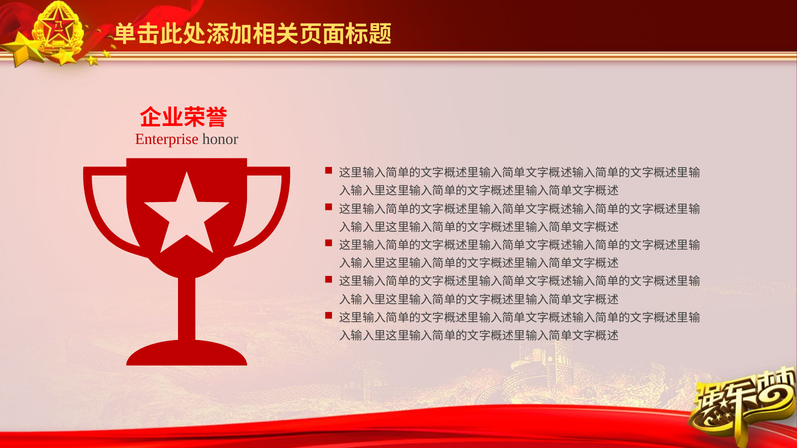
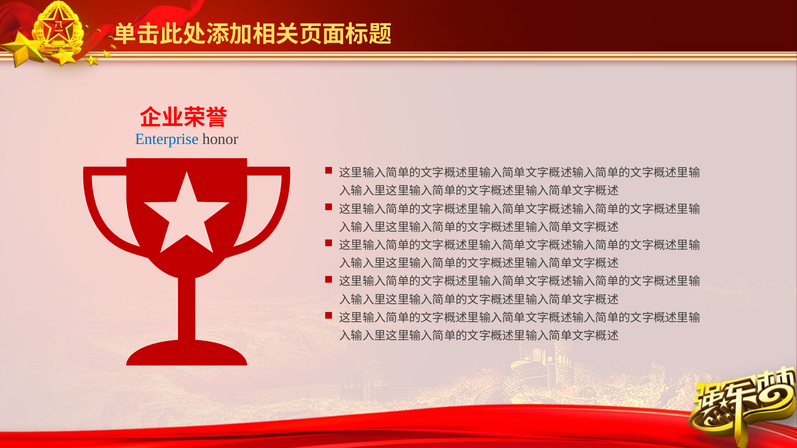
Enterprise colour: red -> blue
